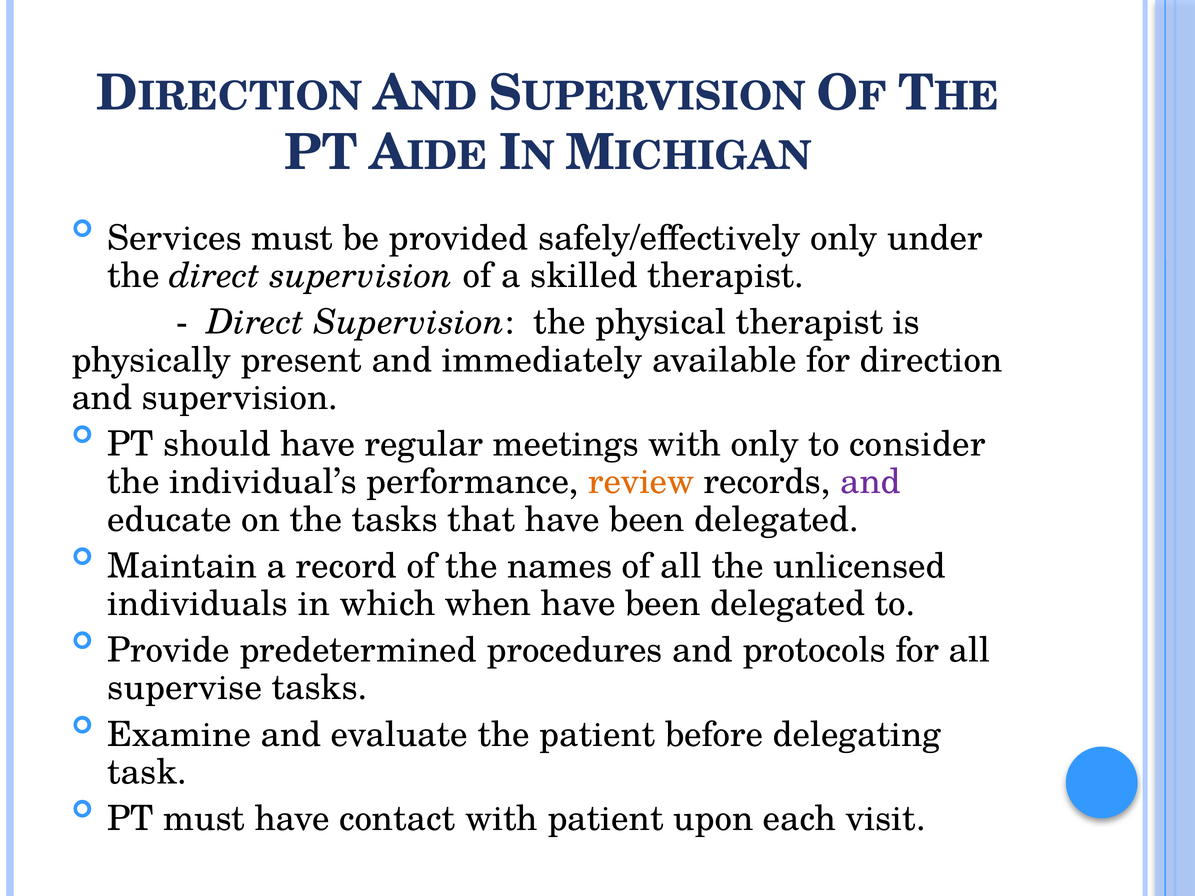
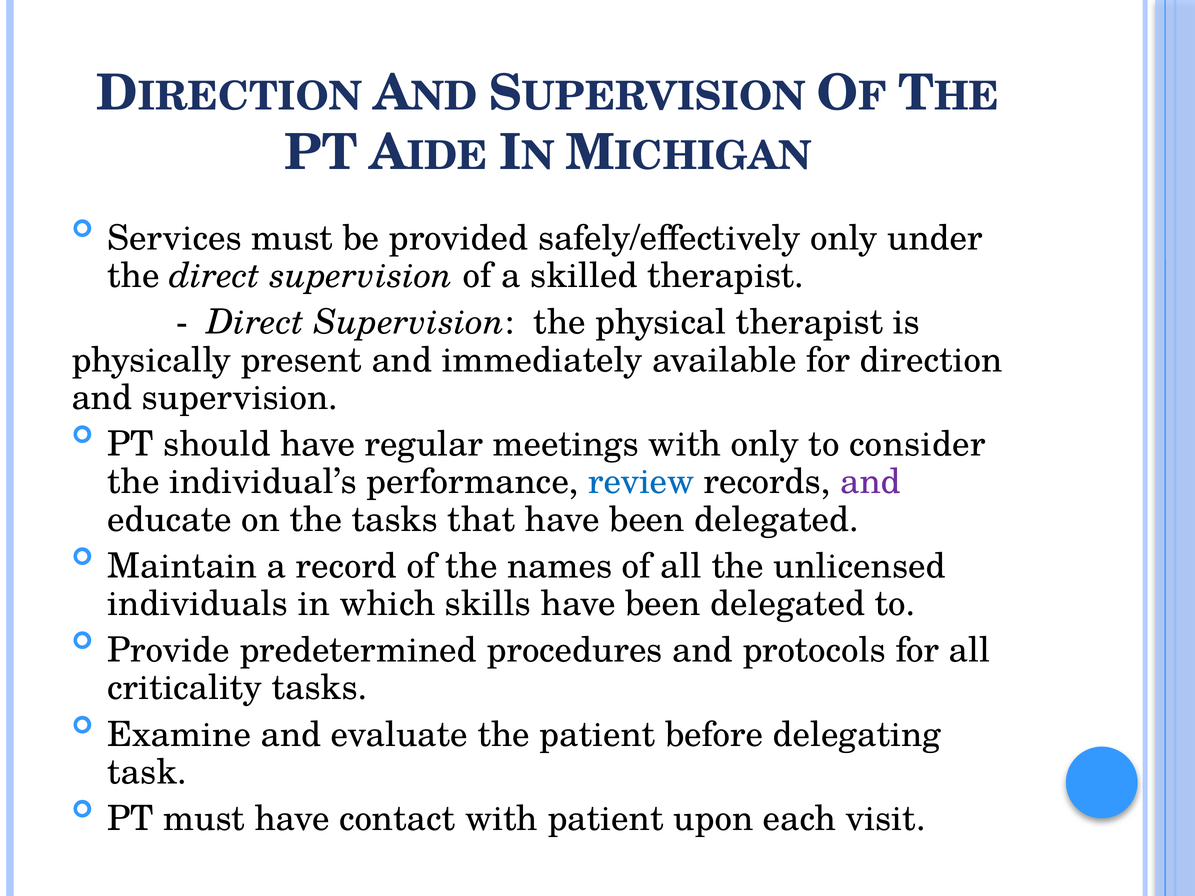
review colour: orange -> blue
when: when -> skills
supervise: supervise -> criticality
